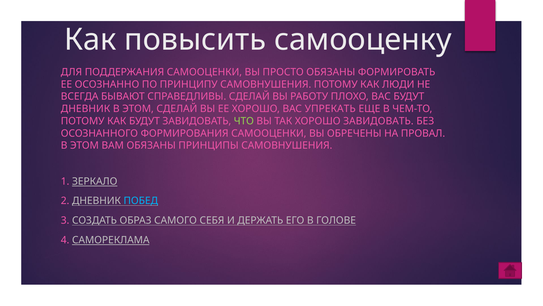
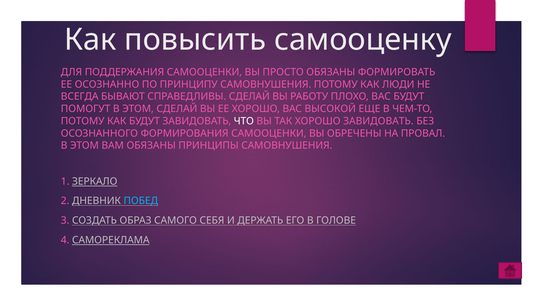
ДНЕВНИК at (86, 109): ДНЕВНИК -> ПОМОГУТ
УПРЕКАТЬ: УПРЕКАТЬ -> ВЫСОКОЙ
ЧТО colour: light green -> white
